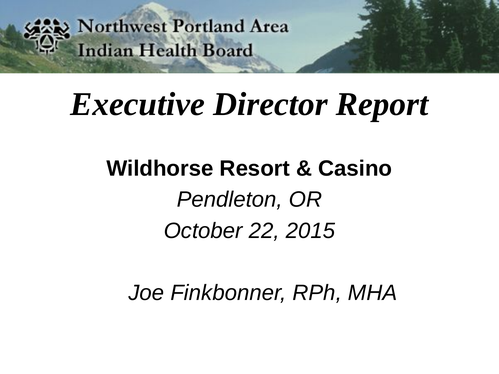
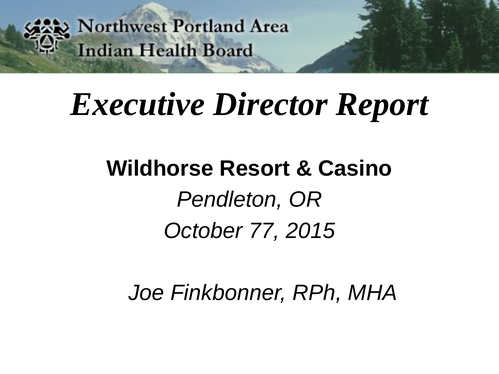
22: 22 -> 77
